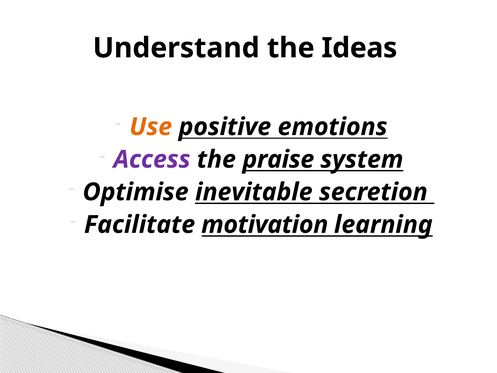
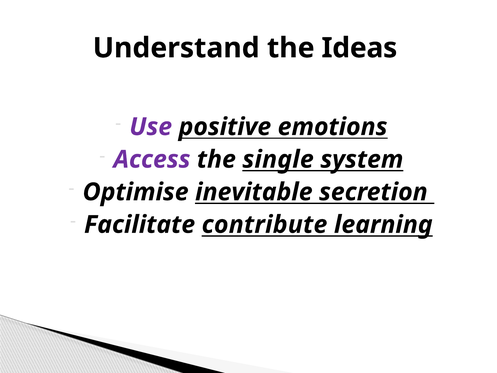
Use colour: orange -> purple
praise: praise -> single
motivation: motivation -> contribute
